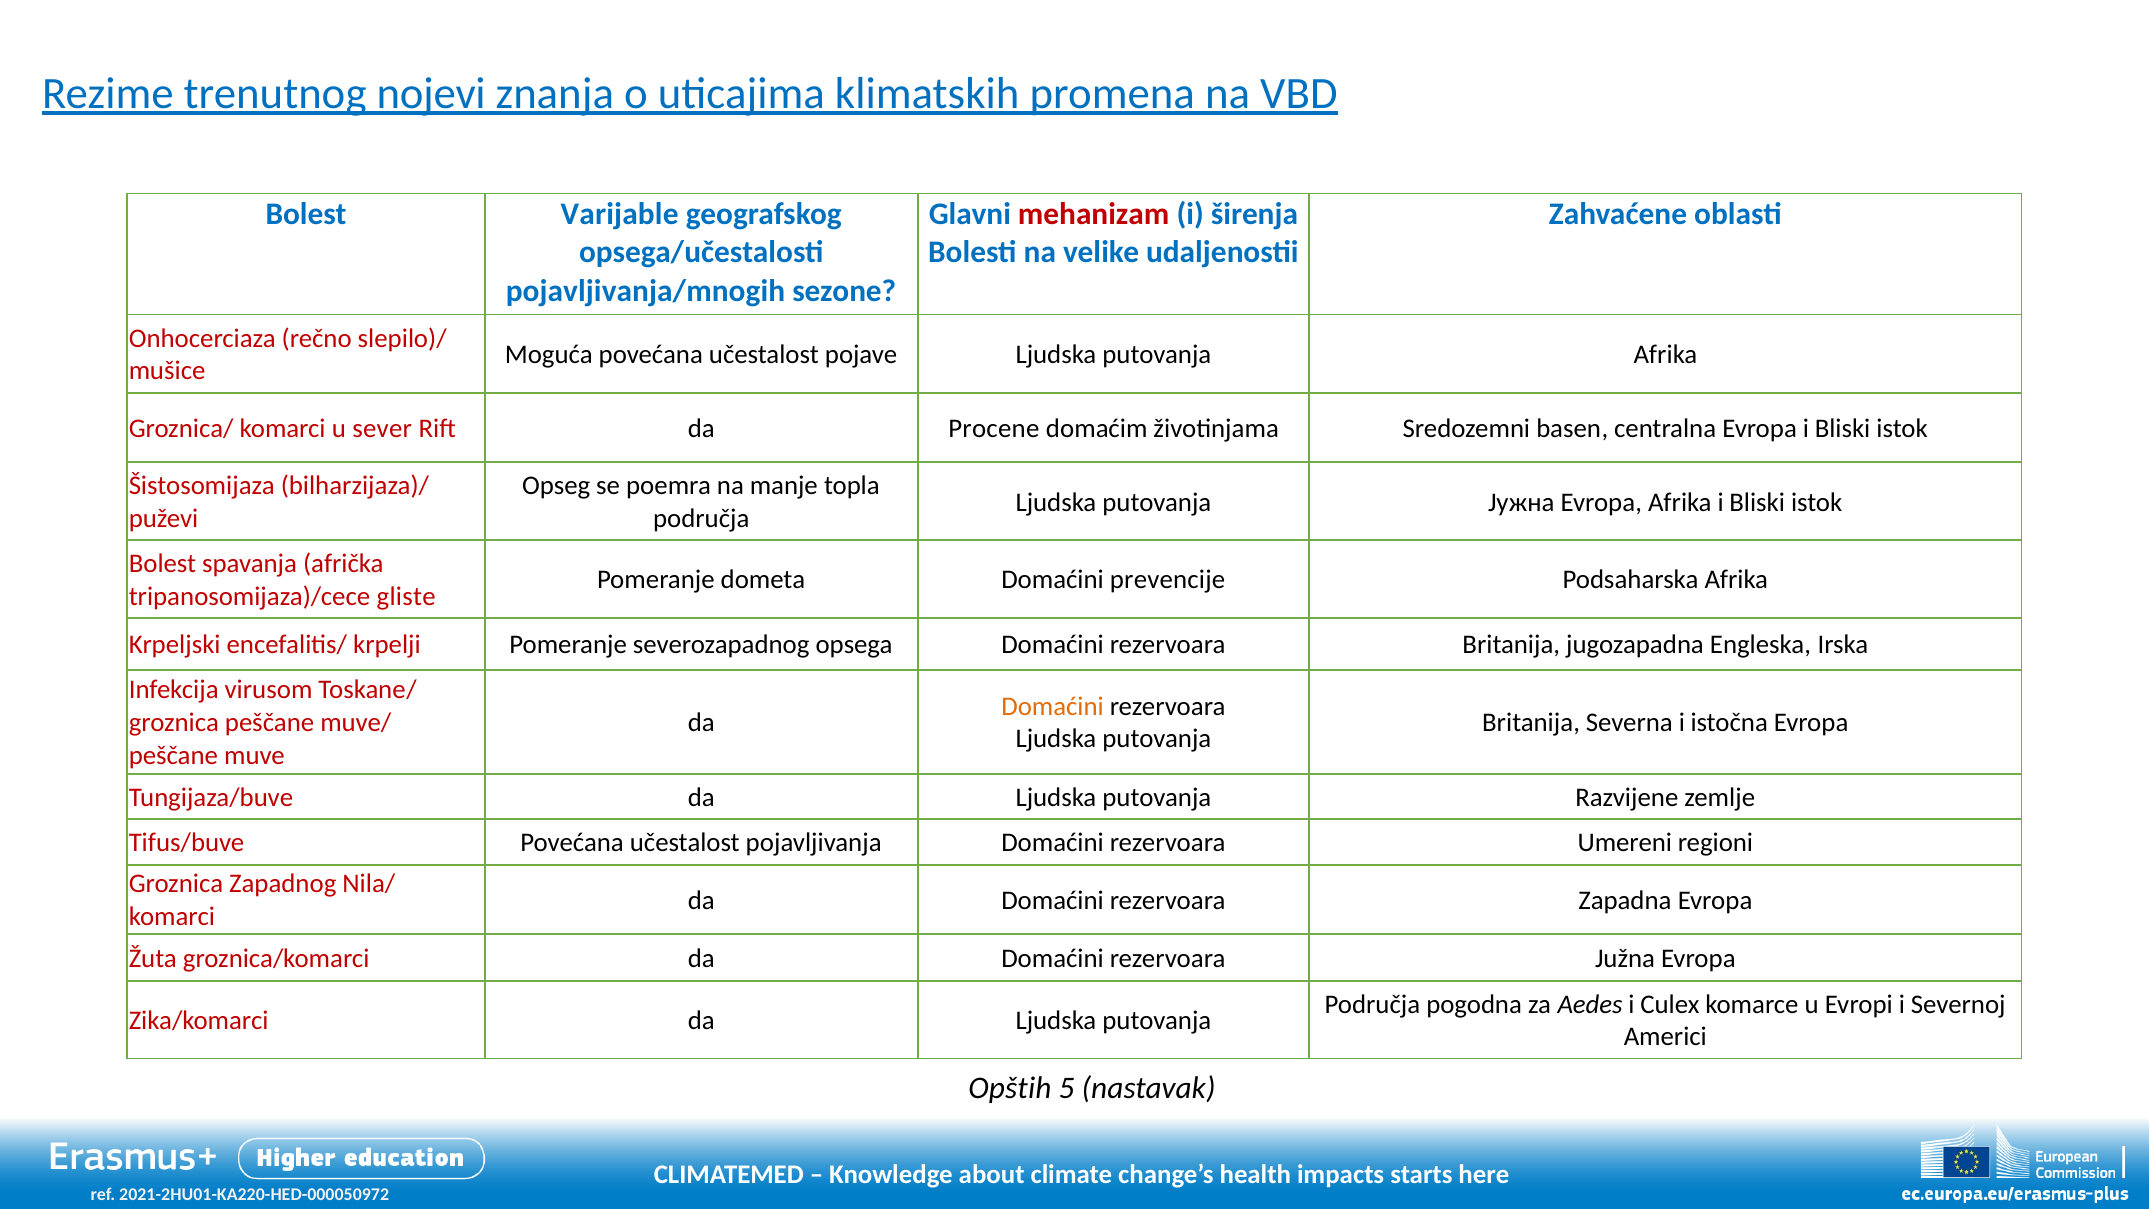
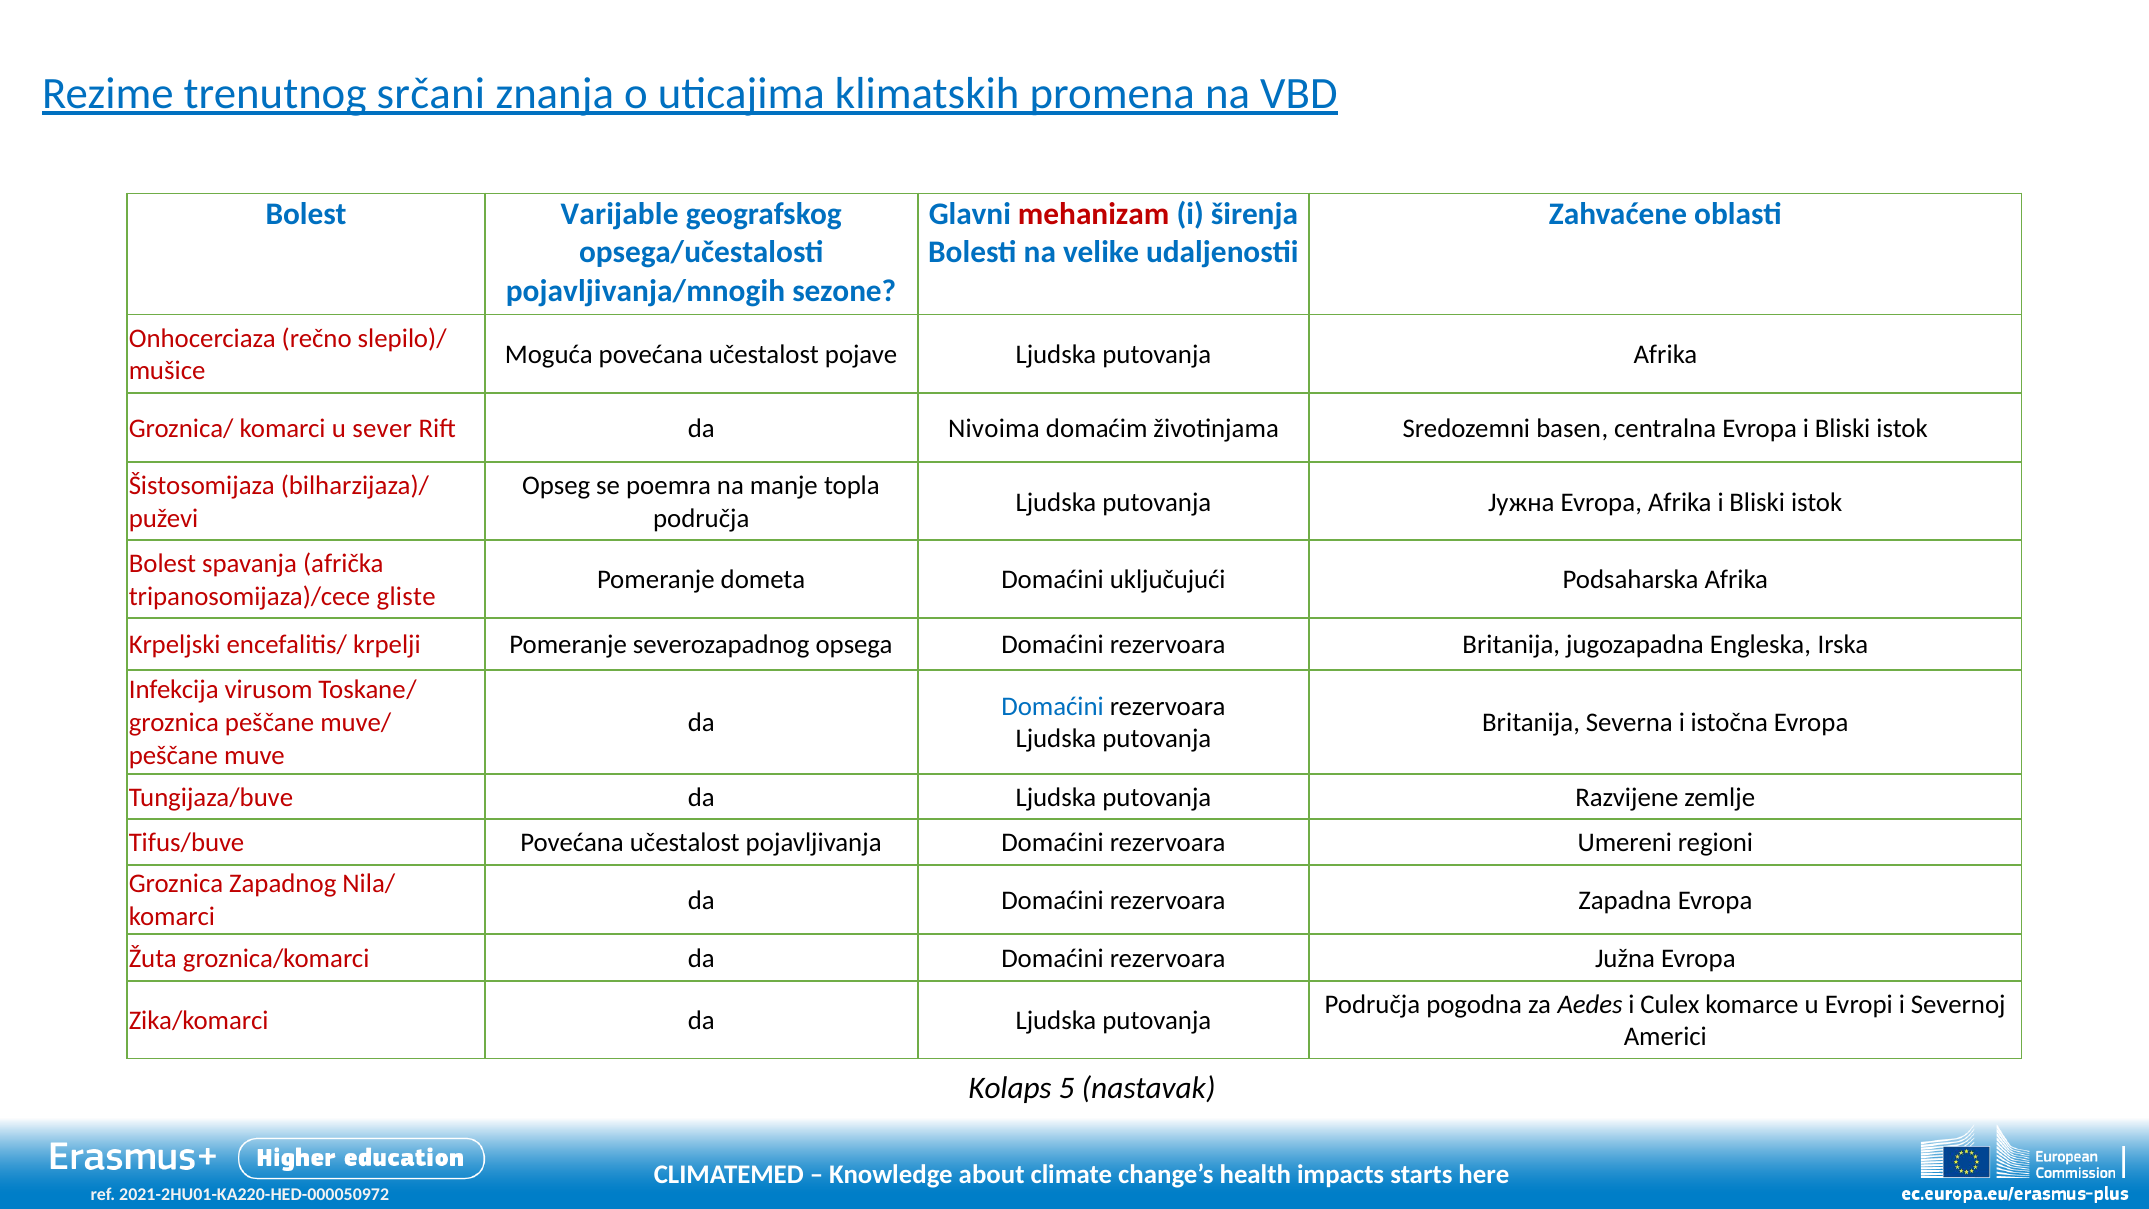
nojevi: nojevi -> srčani
Procene: Procene -> Nivoima
prevencije: prevencije -> uključujući
Domaćini at (1053, 706) colour: orange -> blue
Opštih: Opštih -> Kolaps
